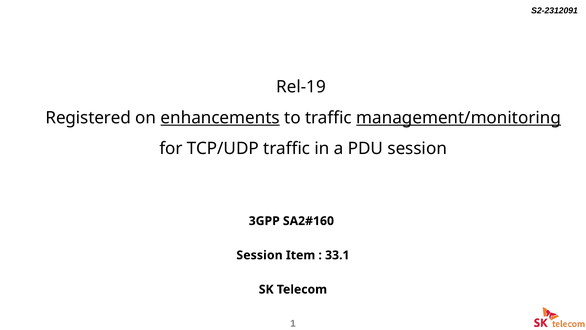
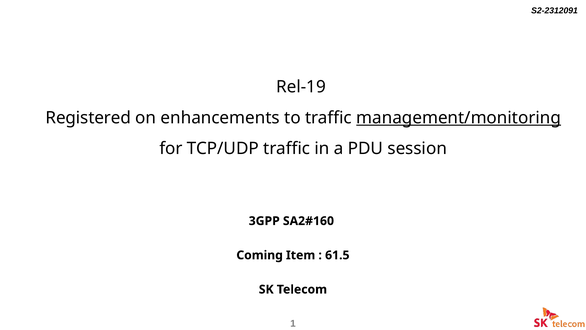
enhancements underline: present -> none
Session at (260, 255): Session -> Coming
33.1: 33.1 -> 61.5
